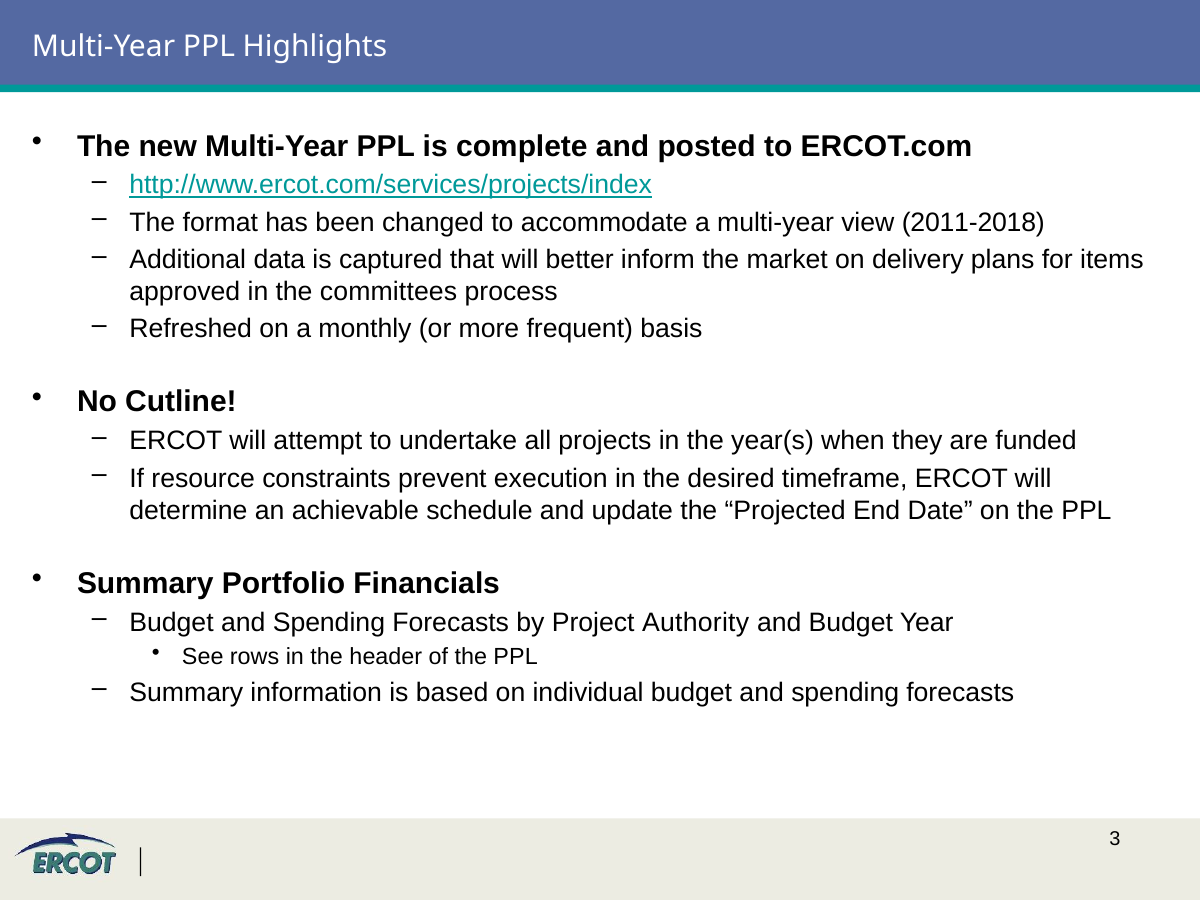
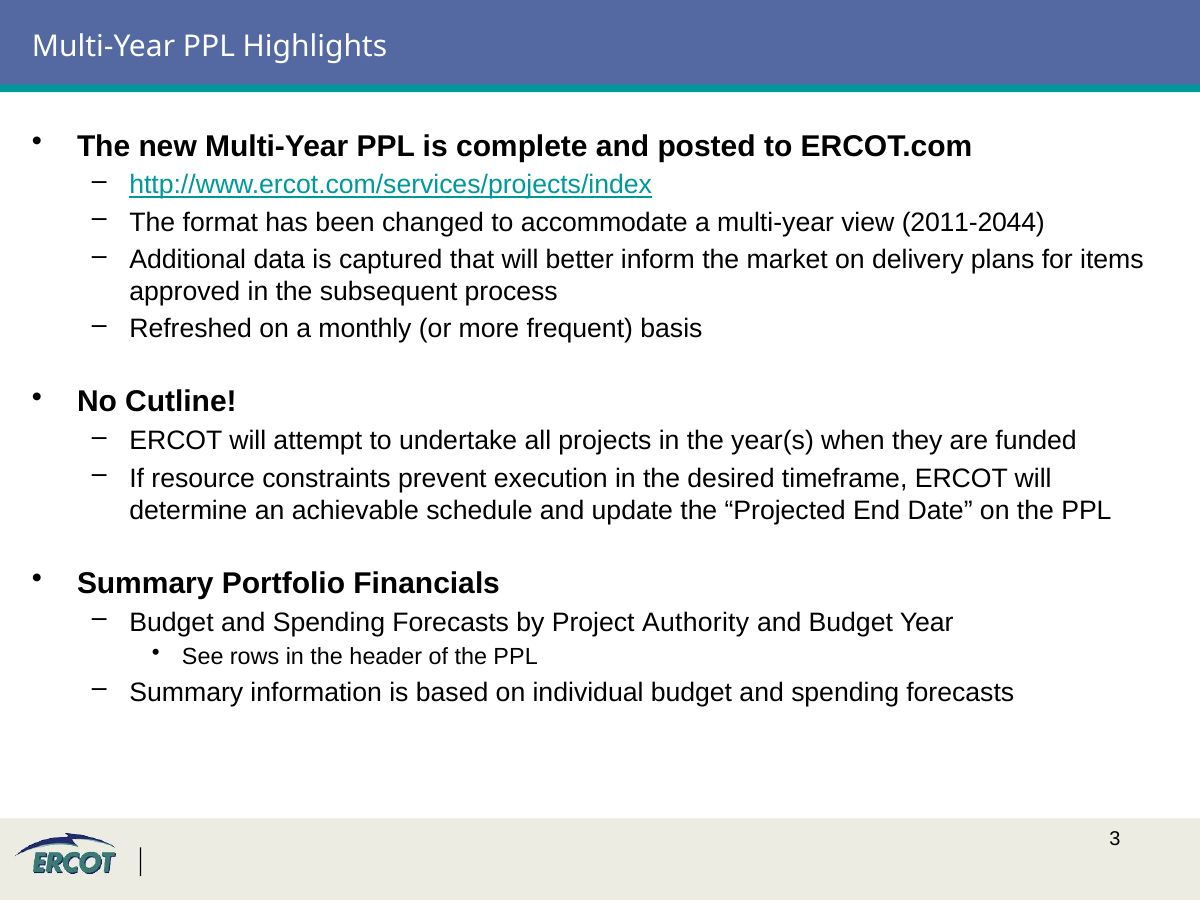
2011-2018: 2011-2018 -> 2011-2044
committees: committees -> subsequent
